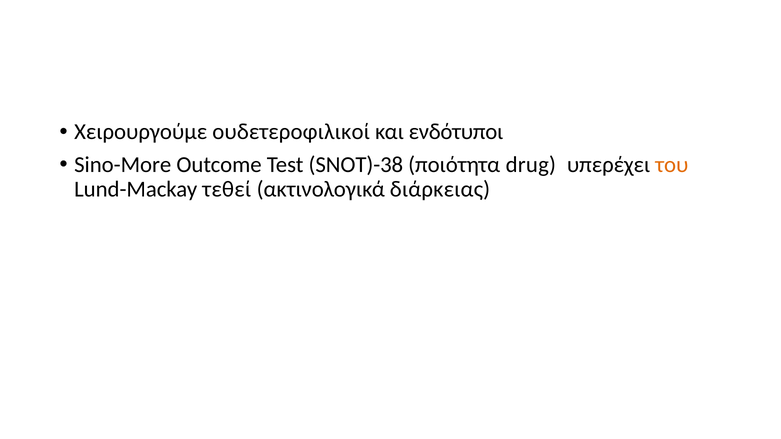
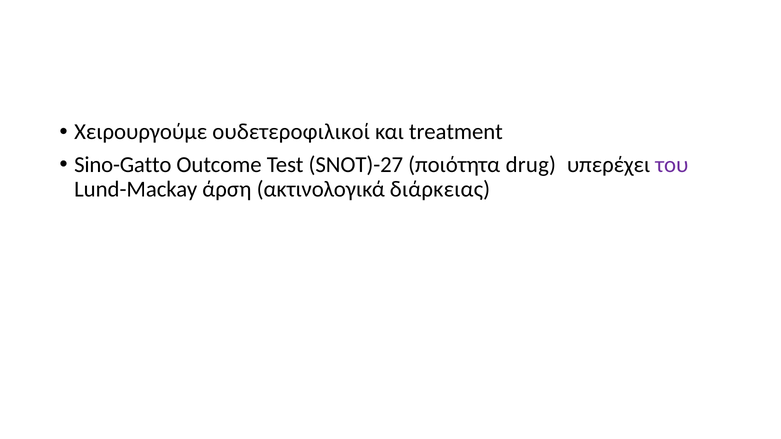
ενδότυποι: ενδότυποι -> treatment
Sino-More: Sino-More -> Sino-Gatto
SNOT)-38: SNOT)-38 -> SNOT)-27
του colour: orange -> purple
τεθεί: τεθεί -> άρση
